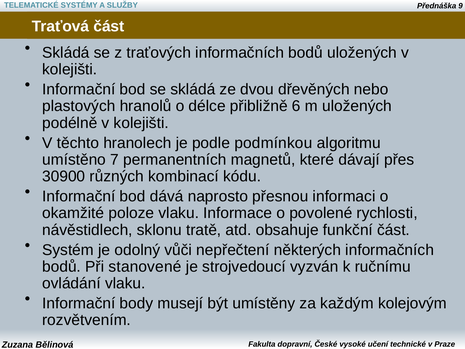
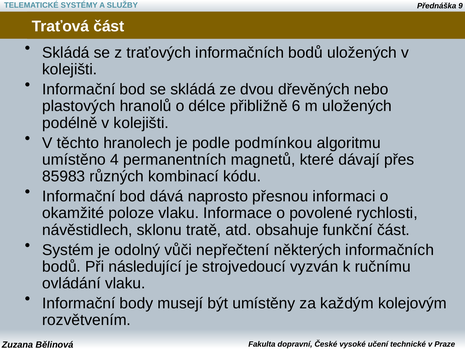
7: 7 -> 4
30900: 30900 -> 85983
stanovené: stanovené -> následující
